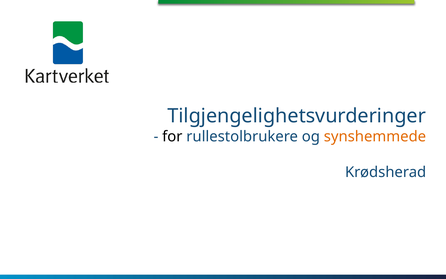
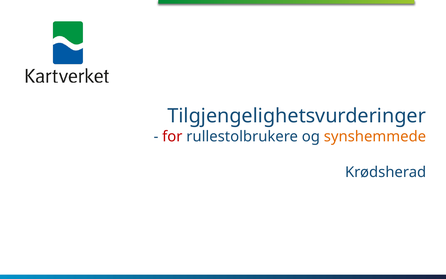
for colour: black -> red
